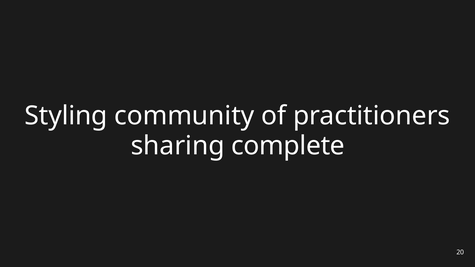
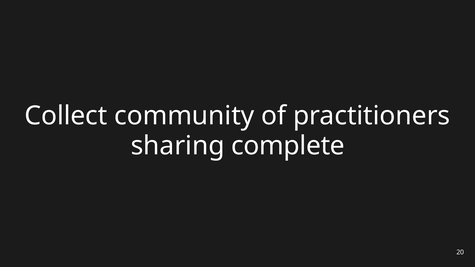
Styling: Styling -> Collect
